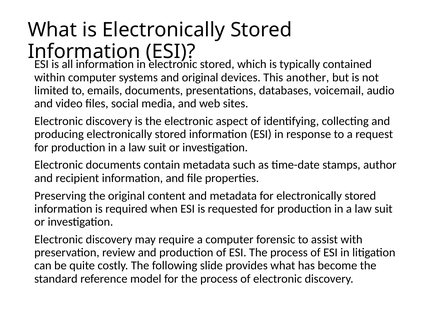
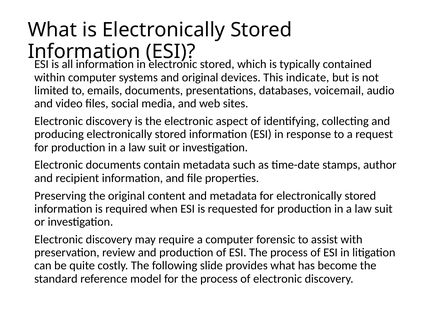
another: another -> indicate
